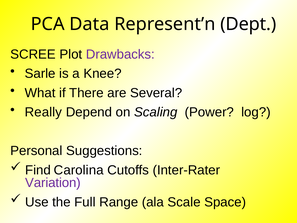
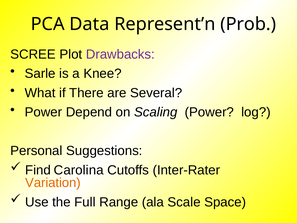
Dept: Dept -> Prob
Really at (43, 112): Really -> Power
Variation colour: purple -> orange
